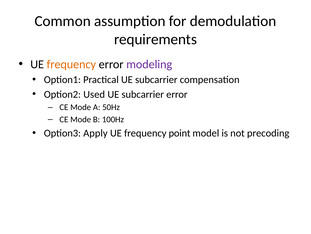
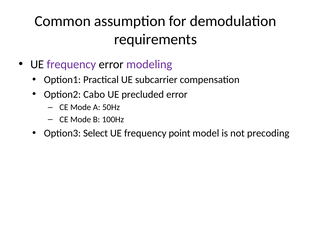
frequency at (71, 64) colour: orange -> purple
Used: Used -> Cabo
subcarrier at (143, 94): subcarrier -> precluded
Apply: Apply -> Select
